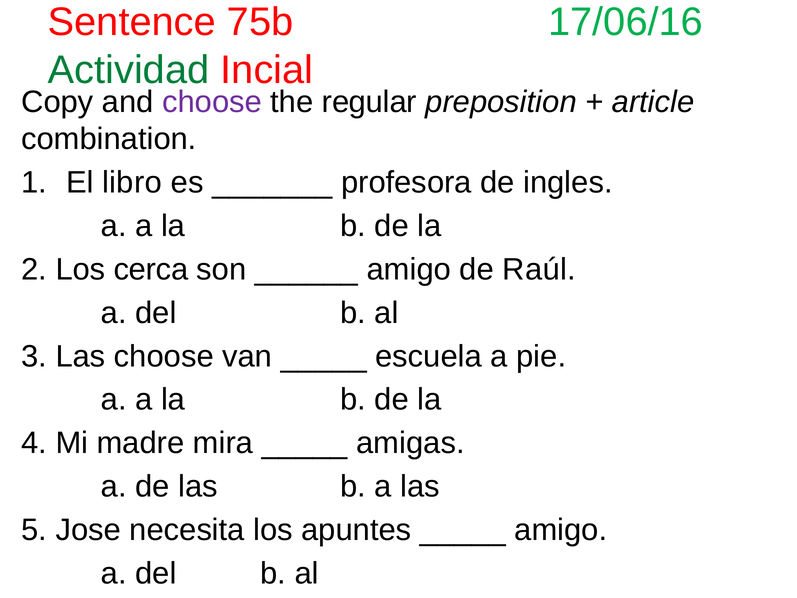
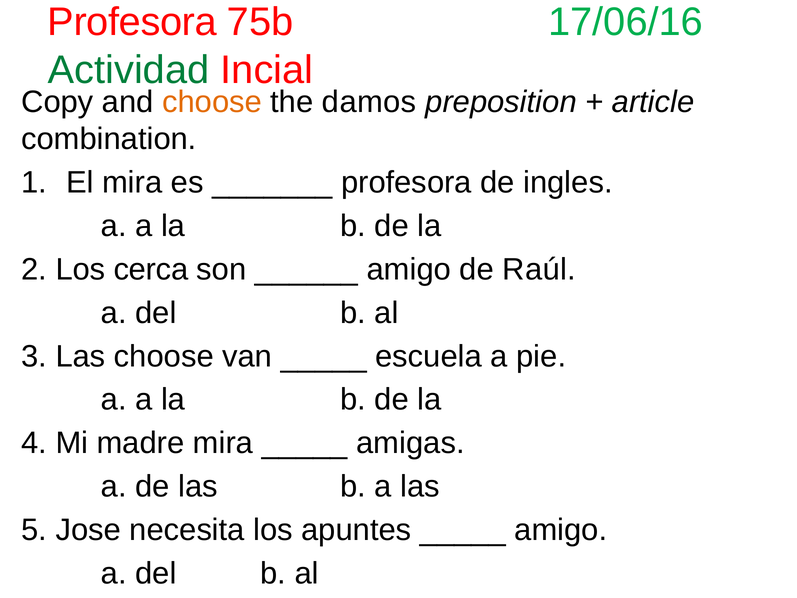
Sentence at (132, 22): Sentence -> Profesora
choose at (212, 102) colour: purple -> orange
regular: regular -> damos
El libro: libro -> mira
